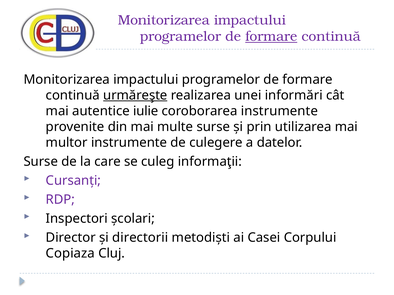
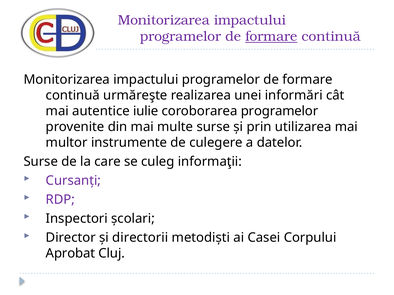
urmăreşte underline: present -> none
coroborarea instrumente: instrumente -> programelor
Copiaza: Copiaza -> Aprobat
